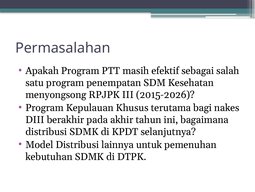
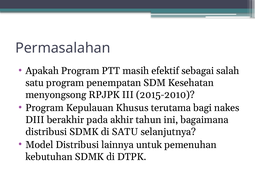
2015-2026: 2015-2026 -> 2015-2010
di KPDT: KPDT -> SATU
